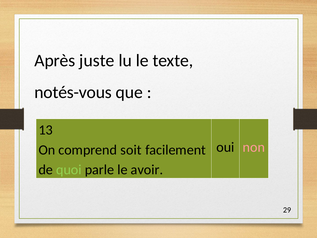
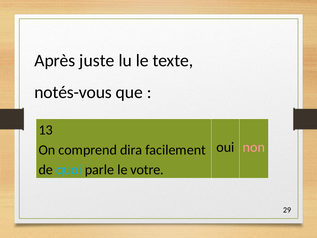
soit: soit -> dira
quoi colour: light green -> light blue
avoir: avoir -> votre
